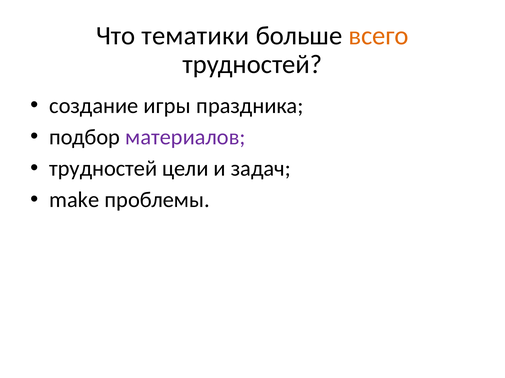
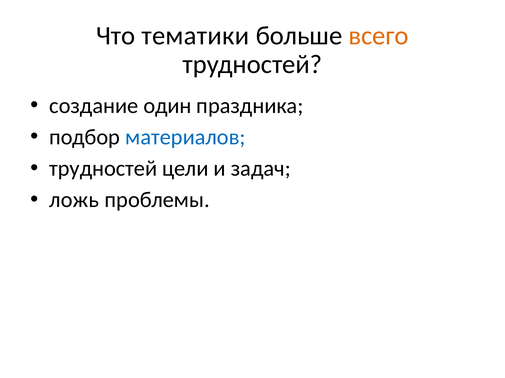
игры: игры -> один
материалов colour: purple -> blue
make: make -> ложь
